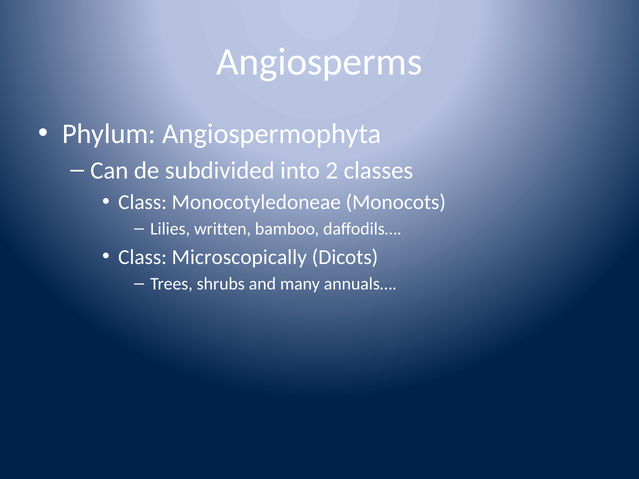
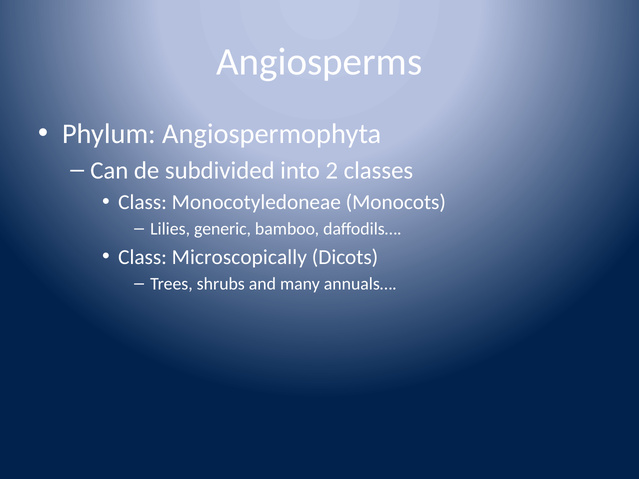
written: written -> generic
